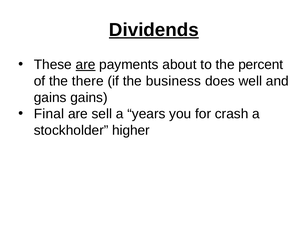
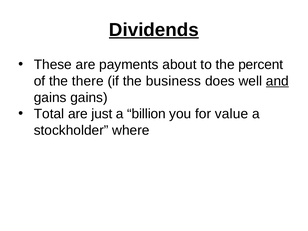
are at (86, 65) underline: present -> none
and underline: none -> present
Final: Final -> Total
sell: sell -> just
years: years -> billion
crash: crash -> value
higher: higher -> where
